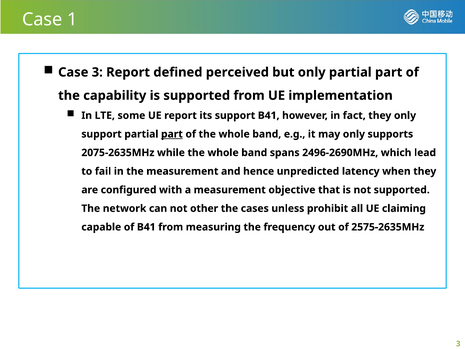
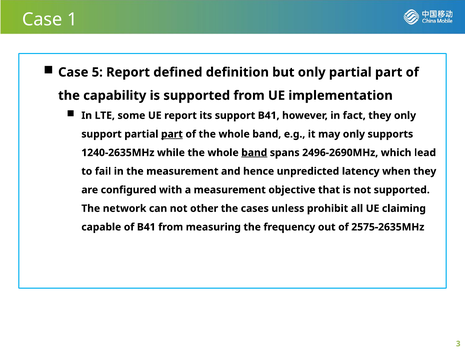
Case 3: 3 -> 5
perceived: perceived -> definition
2075-2635MHz: 2075-2635MHz -> 1240-2635MHz
band at (254, 153) underline: none -> present
